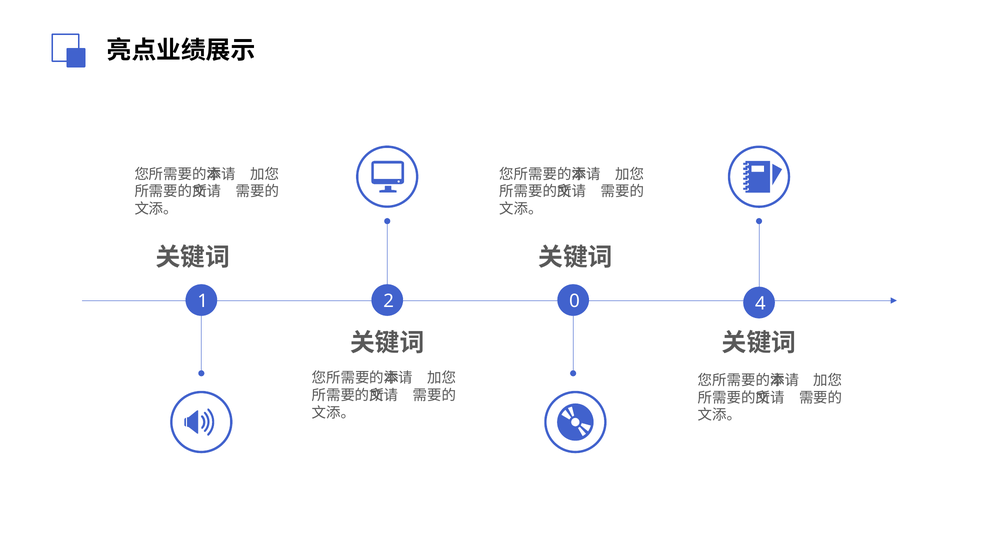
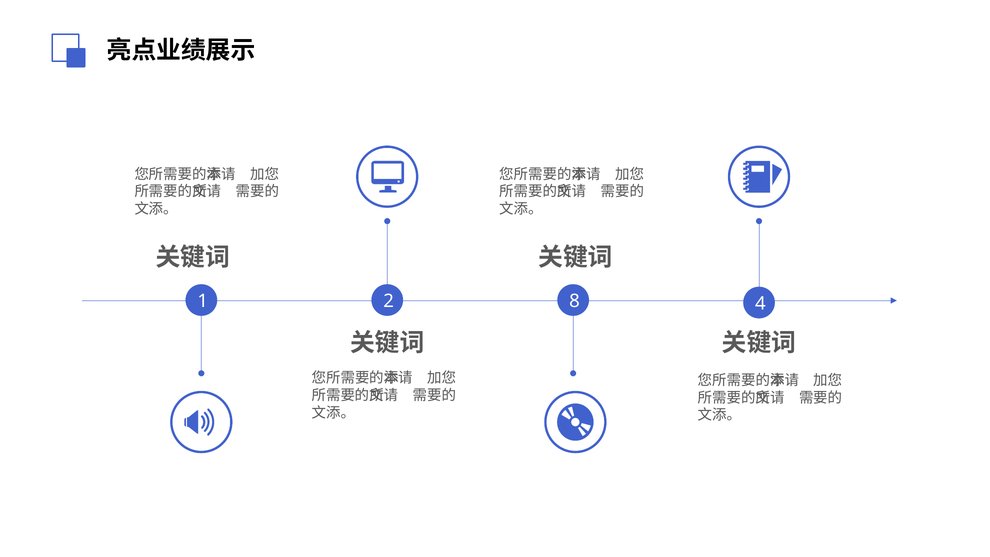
0: 0 -> 8
